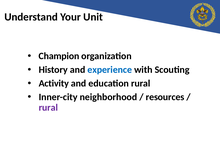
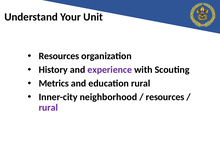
Champion at (59, 56): Champion -> Resources
experience colour: blue -> purple
Activity: Activity -> Metrics
